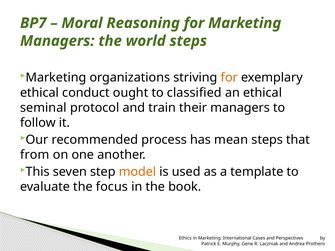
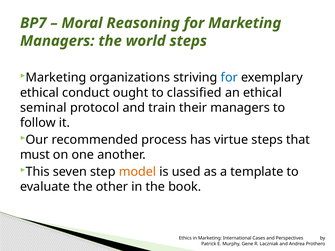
for at (229, 78) colour: orange -> blue
mean: mean -> virtue
from: from -> must
focus: focus -> other
